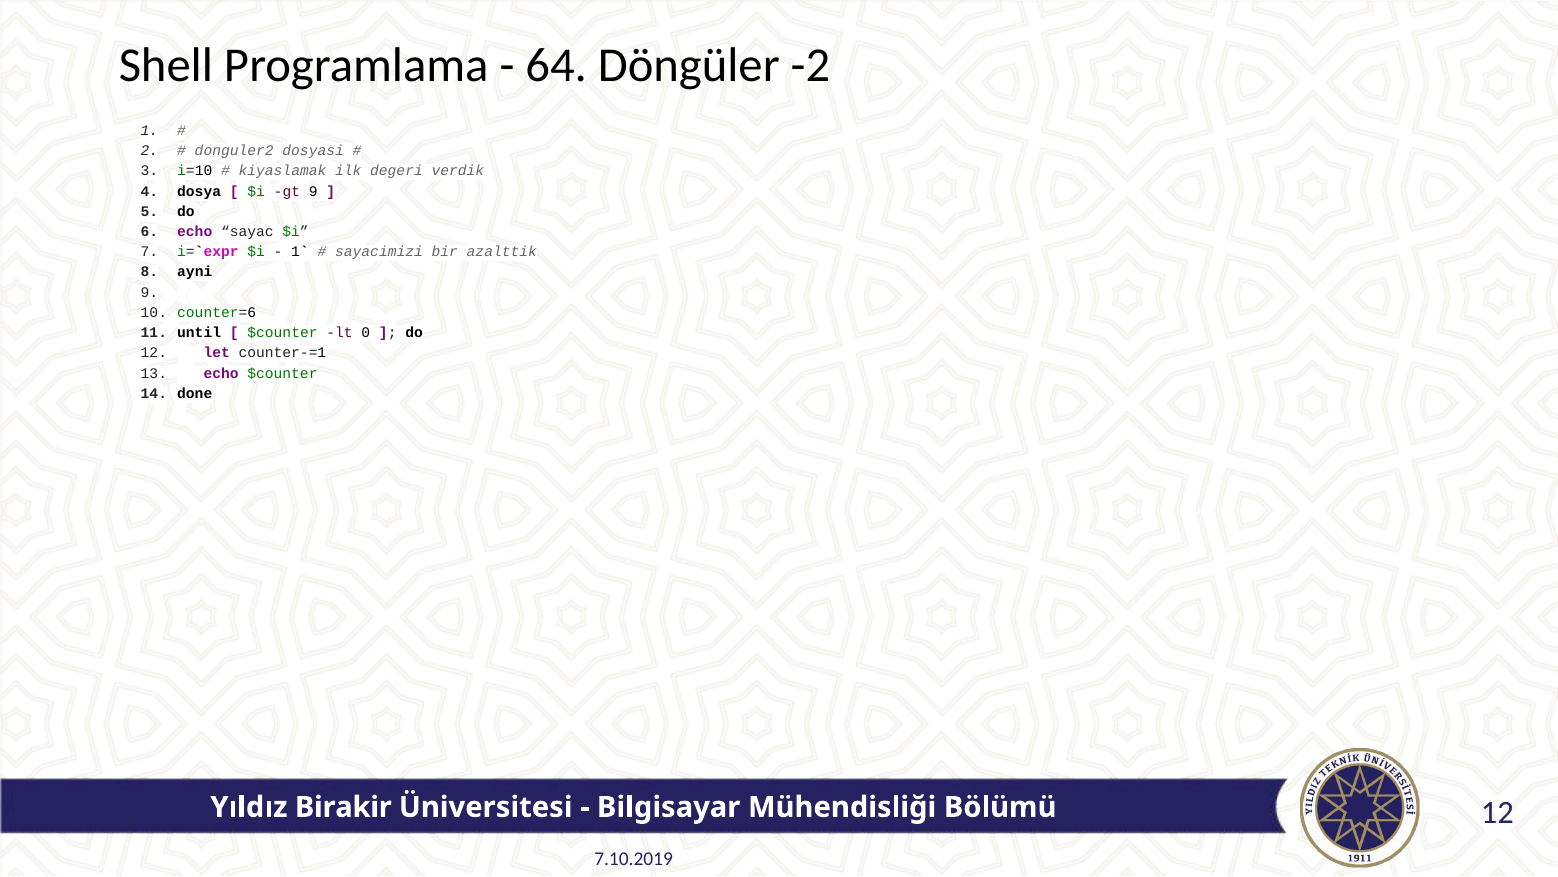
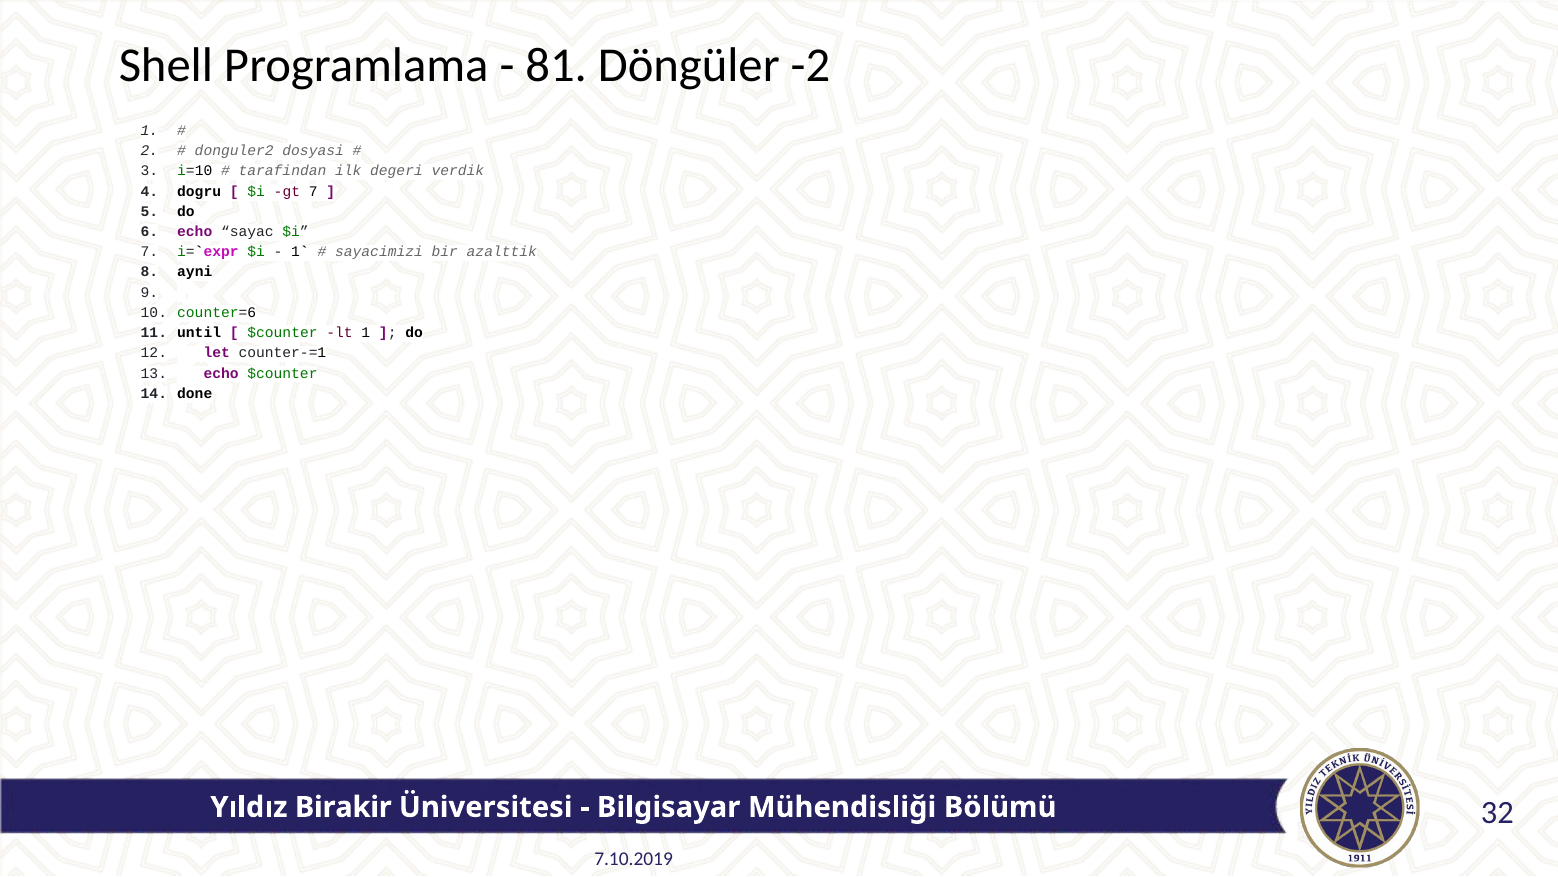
64: 64 -> 81
kiyaslamak: kiyaslamak -> tarafindan
dosya: dosya -> dogru
gt 9: 9 -> 7
lt 0: 0 -> 1
Bölümü 12: 12 -> 32
